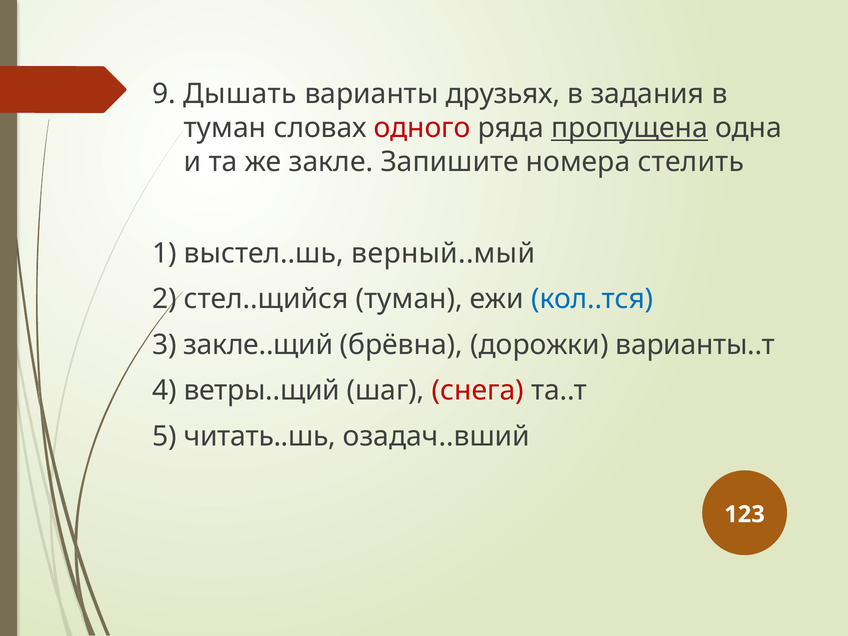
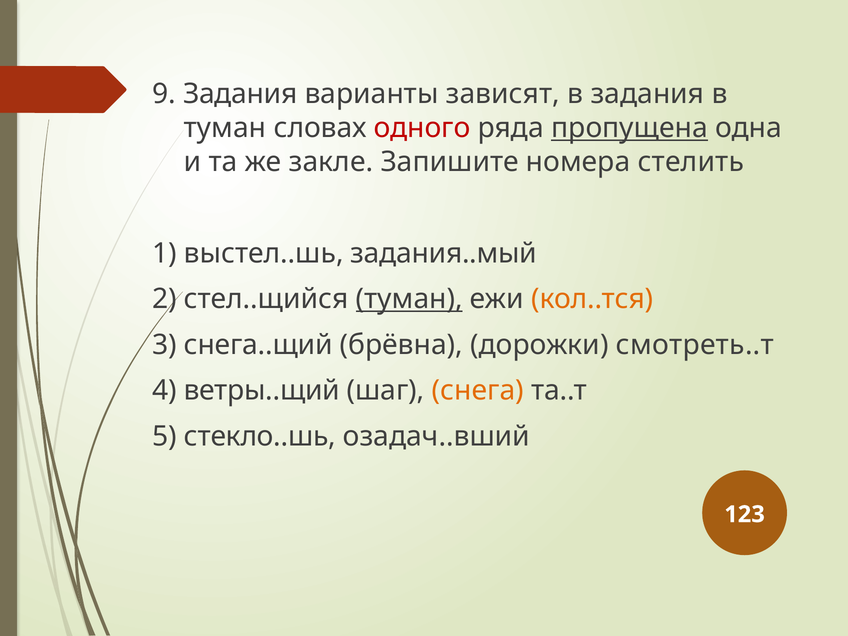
9 Дышать: Дышать -> Задания
друзьях: друзьях -> зависят
верный..мый: верный..мый -> задания..мый
туман at (409, 299) underline: none -> present
кол..тся colour: blue -> orange
закле..щий: закле..щий -> снега..щий
варианты..т: варианты..т -> смотреть..т
снега colour: red -> orange
читать..шь: читать..шь -> стекло..шь
